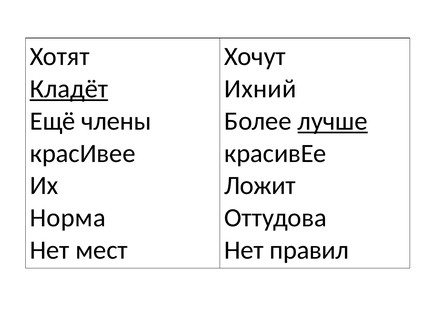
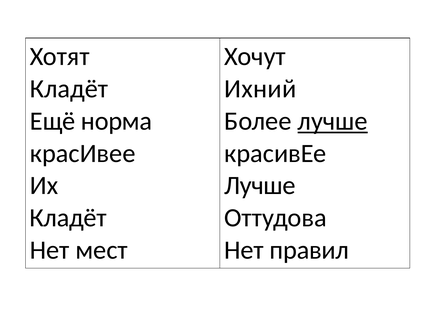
Кладёт at (69, 89) underline: present -> none
члены: члены -> норма
Ложит at (260, 186): Ложит -> Лучше
Норма at (68, 218): Норма -> Кладёт
